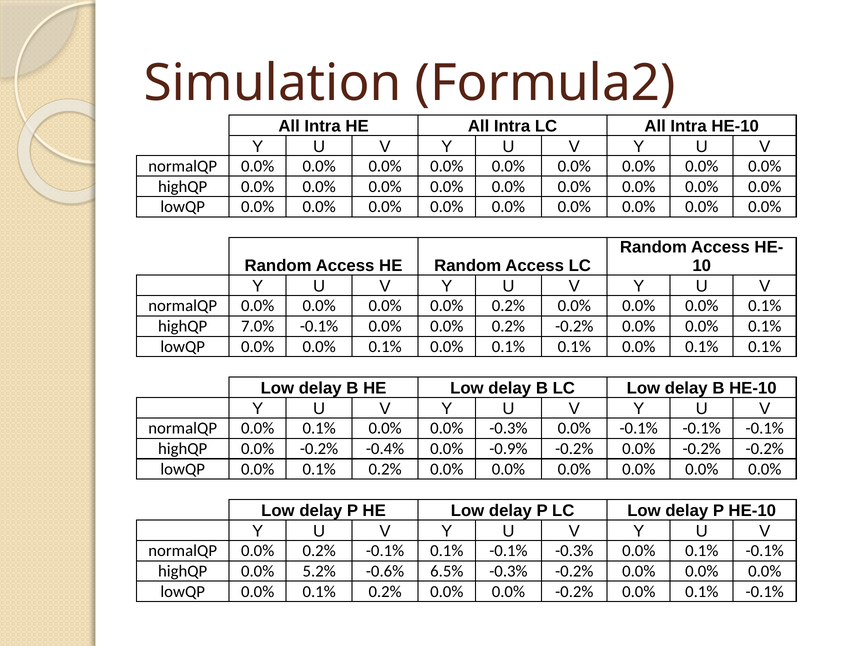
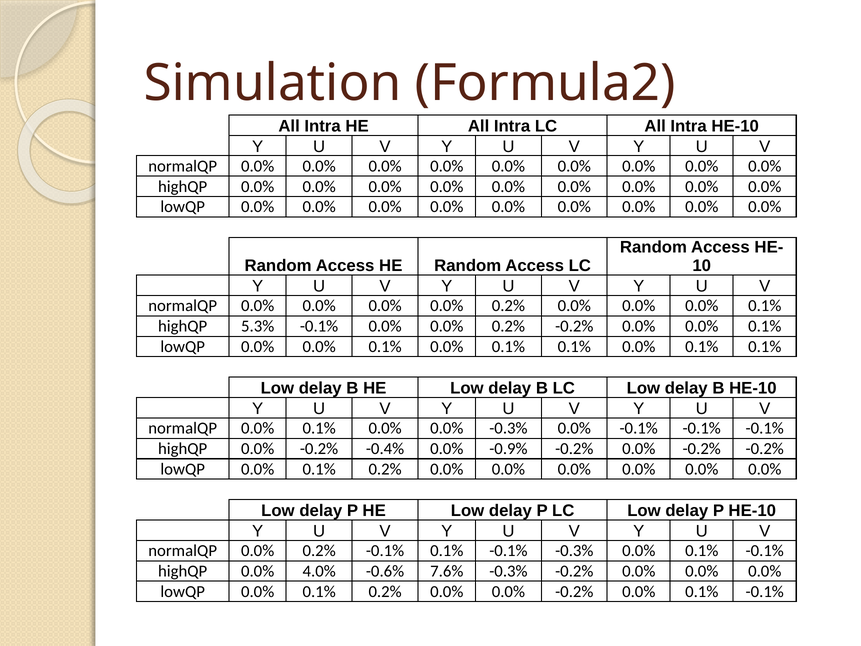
7.0%: 7.0% -> 5.3%
5.2%: 5.2% -> 4.0%
6.5%: 6.5% -> 7.6%
